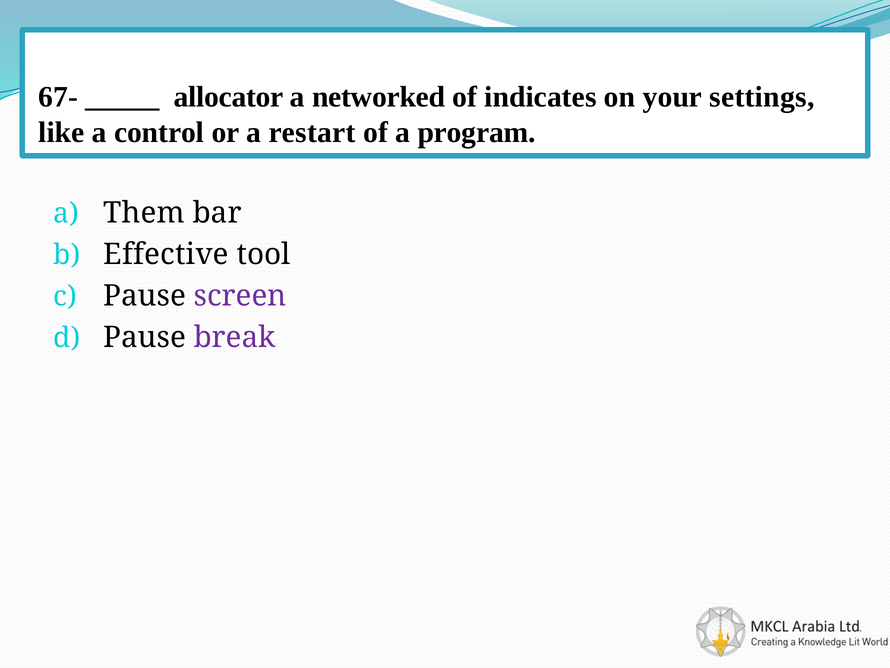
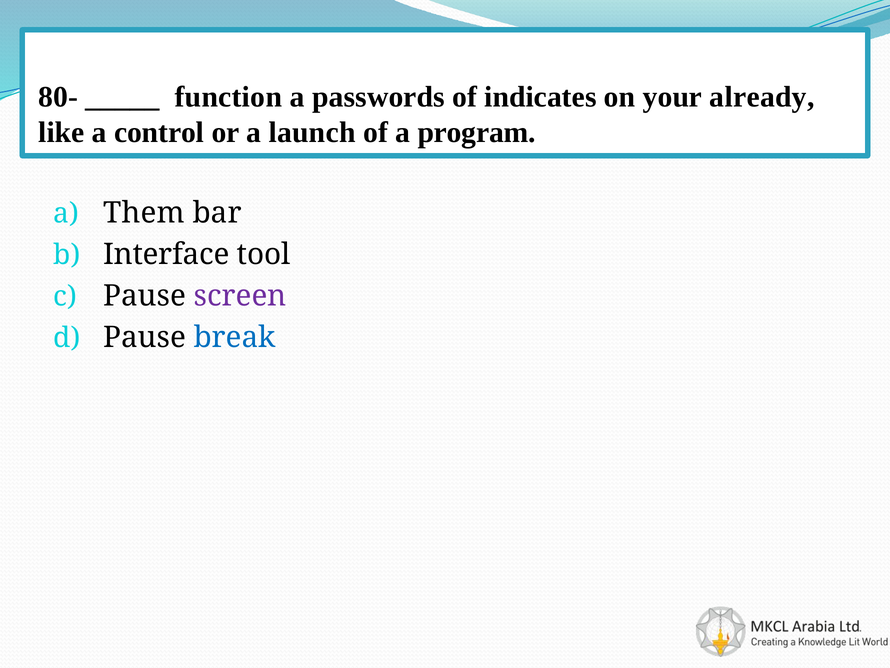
67-: 67- -> 80-
allocator: allocator -> function
networked: networked -> passwords
settings: settings -> already
restart: restart -> launch
Effective: Effective -> Interface
break colour: purple -> blue
